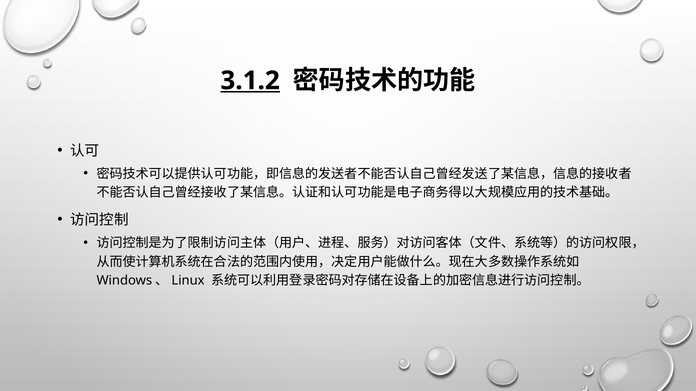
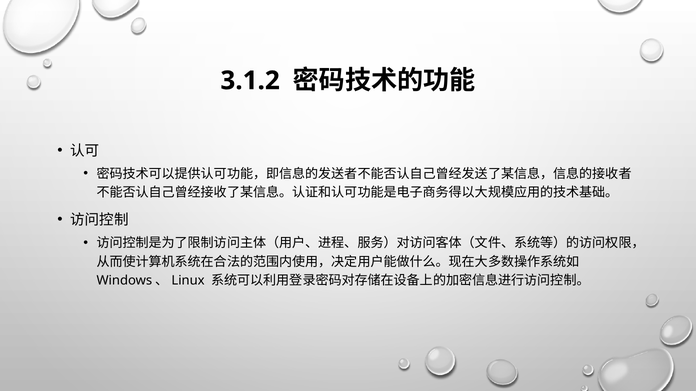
3.1.2 underline: present -> none
